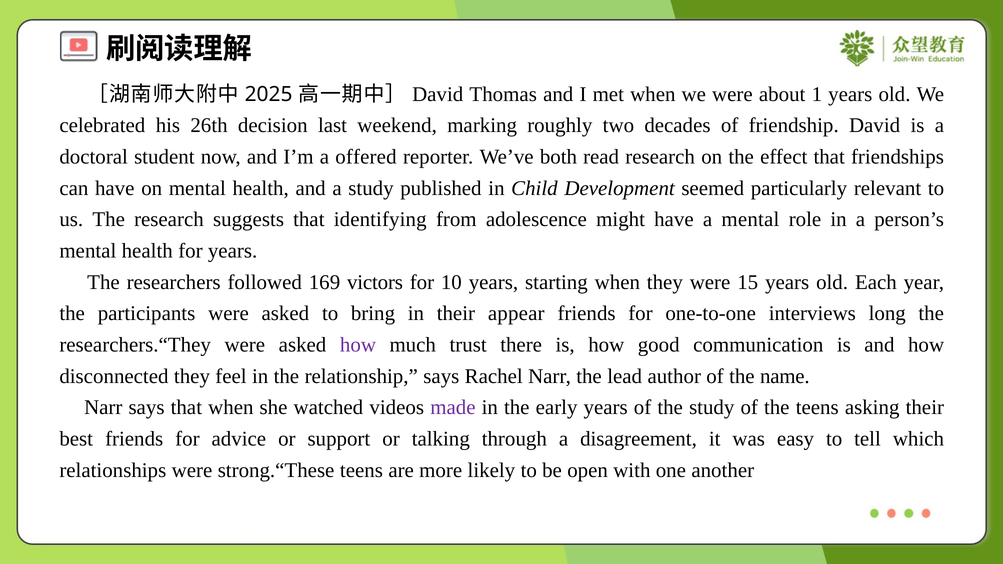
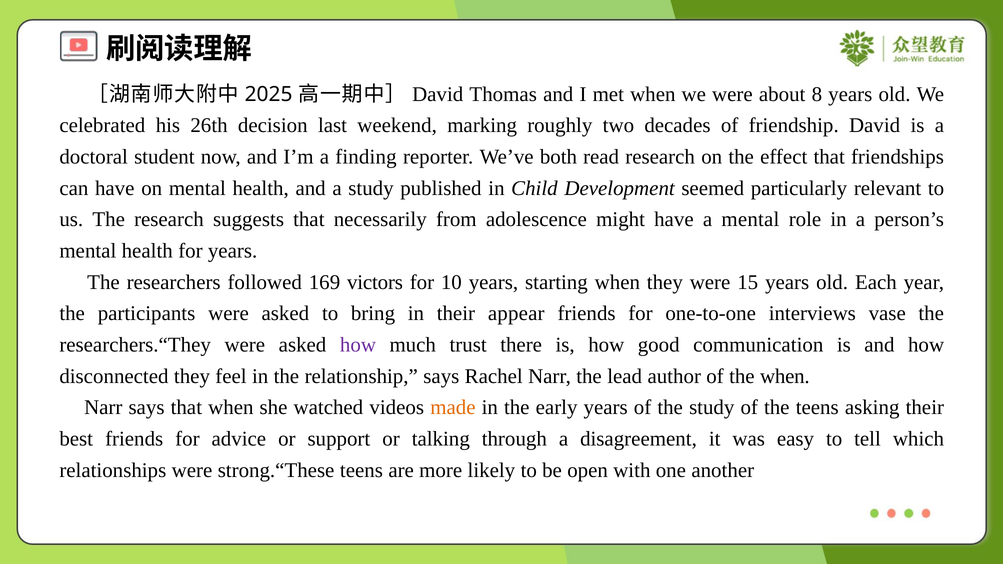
1: 1 -> 8
offered: offered -> finding
identifying: identifying -> necessarily
long: long -> vase
the name: name -> when
made colour: purple -> orange
